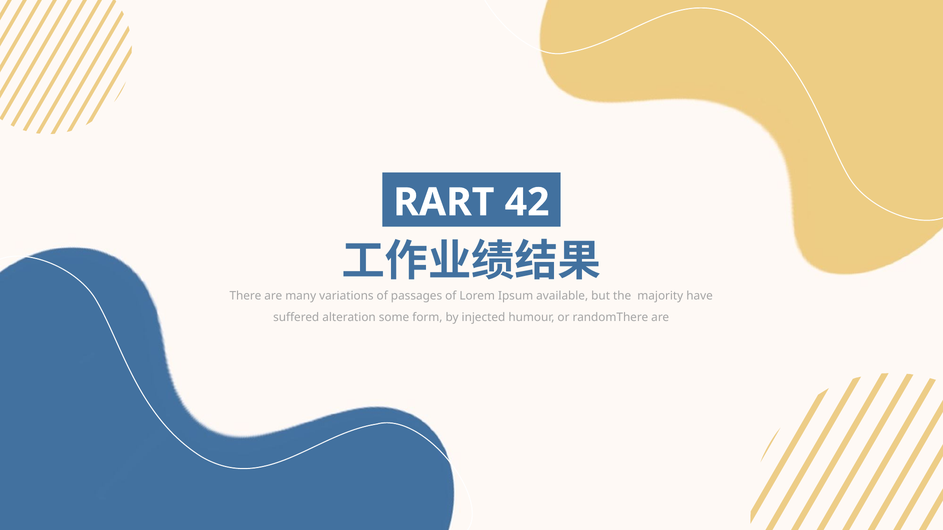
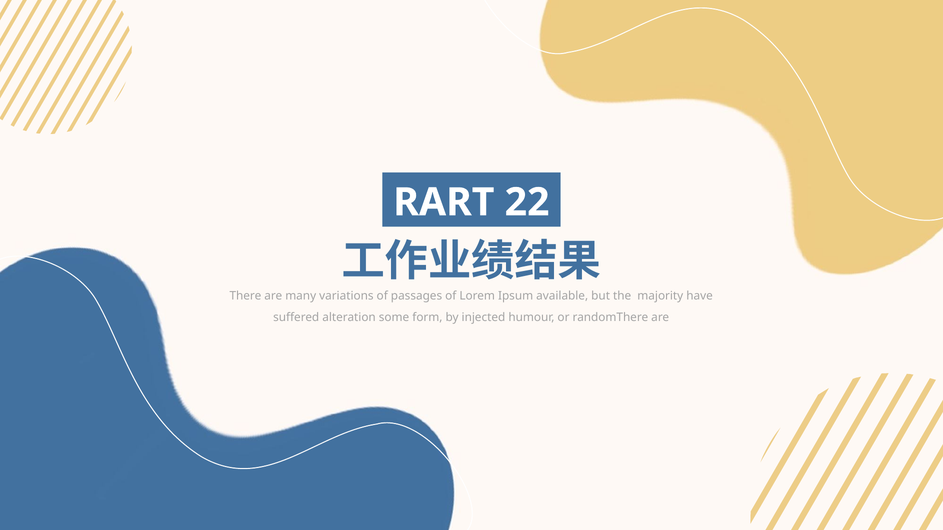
42: 42 -> 22
